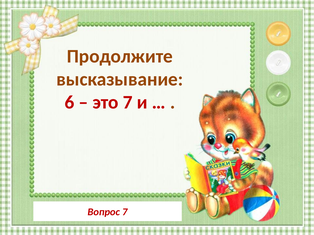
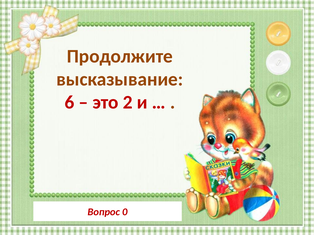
это 7: 7 -> 2
Вопрос 7: 7 -> 0
